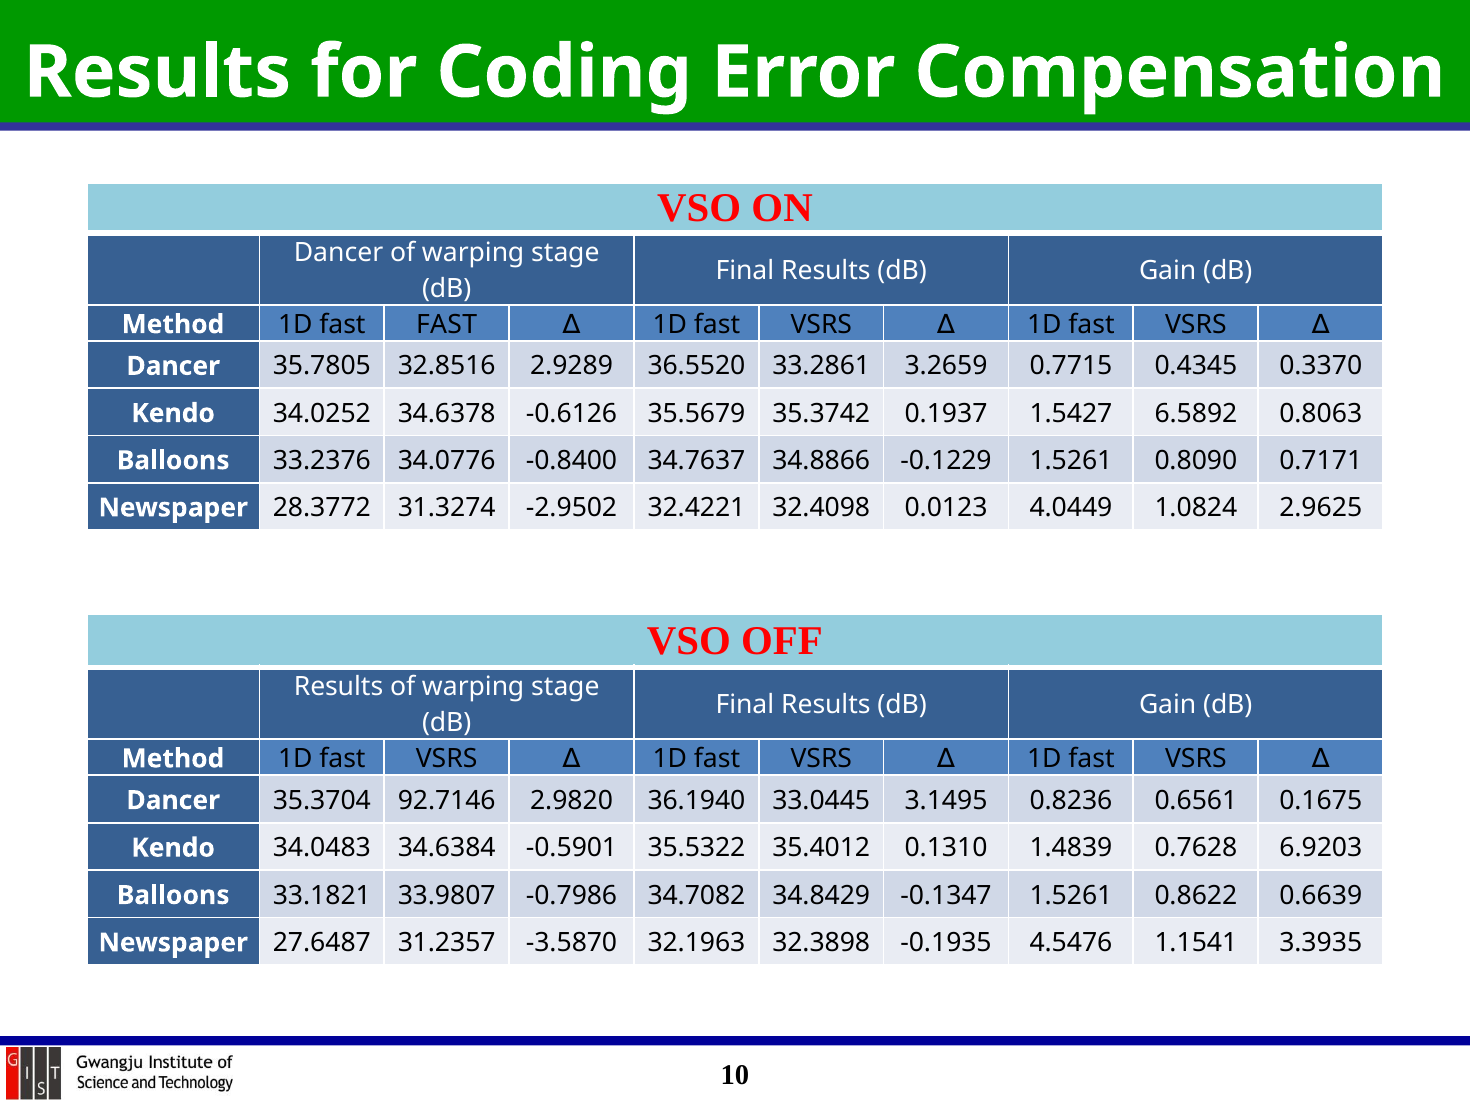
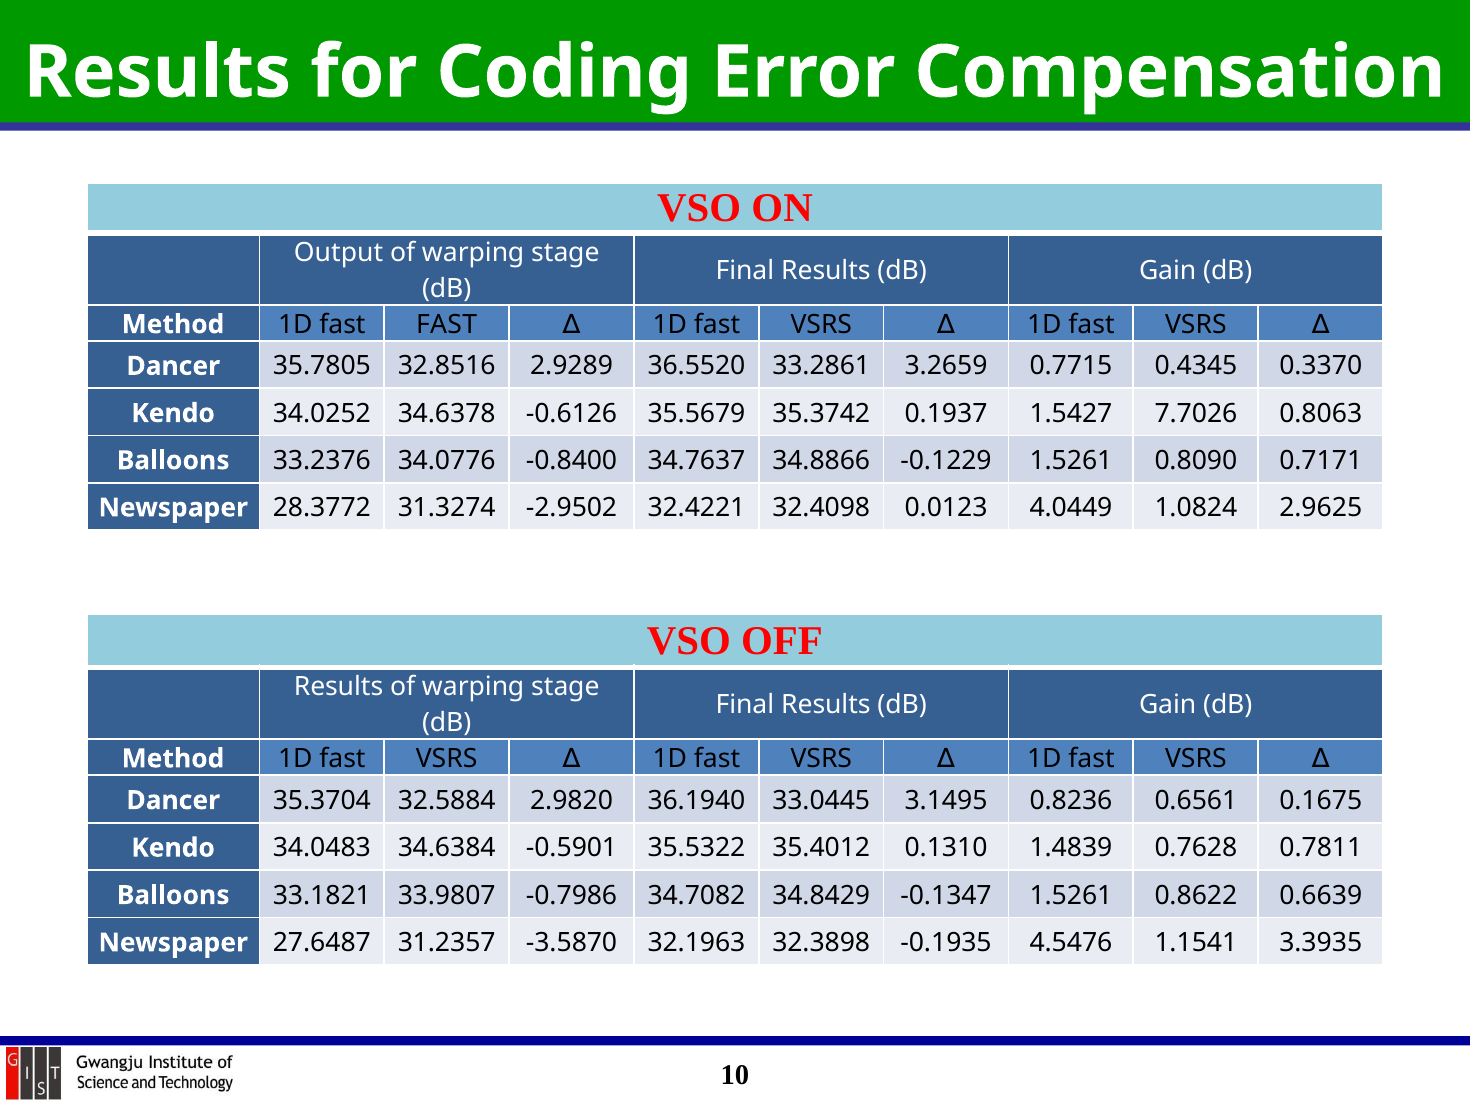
Dancer at (339, 253): Dancer -> Output
6.5892: 6.5892 -> 7.7026
92.7146: 92.7146 -> 32.5884
6.9203: 6.9203 -> 0.7811
